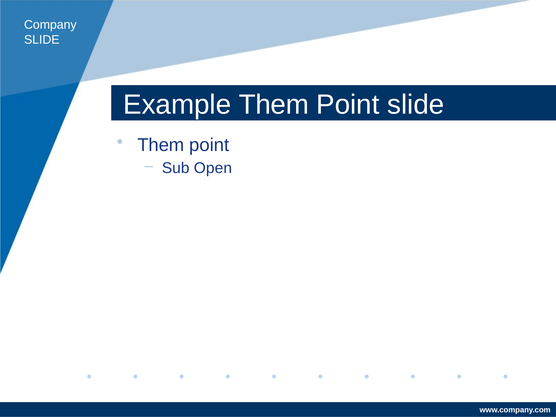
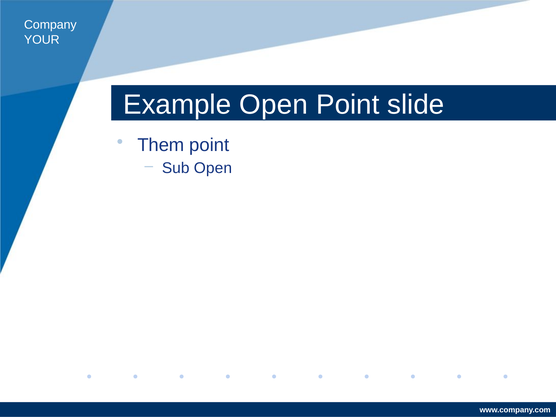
SLIDE at (42, 40): SLIDE -> YOUR
Example Them: Them -> Open
